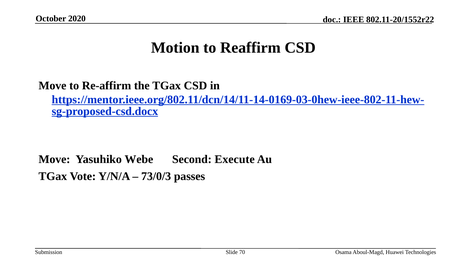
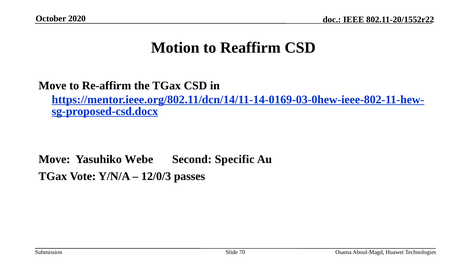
Execute: Execute -> Specific
73/0/3: 73/0/3 -> 12/0/3
